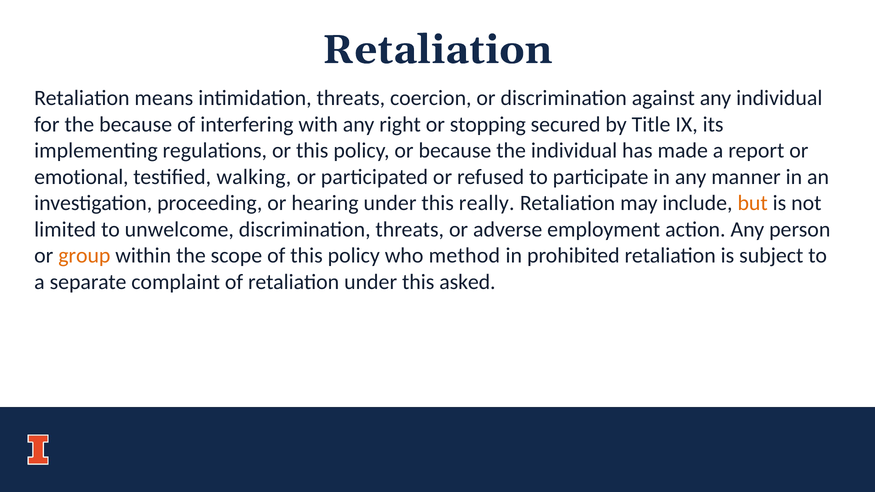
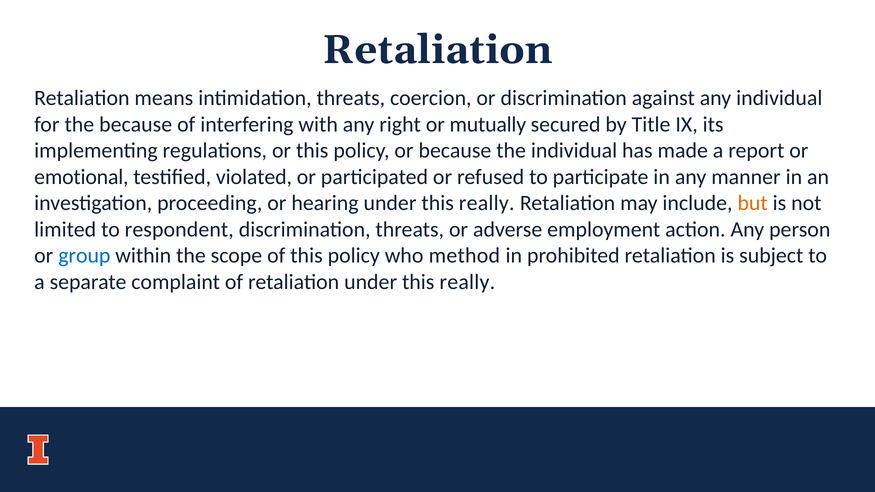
stopping: stopping -> mutually
walking: walking -> violated
unwelcome: unwelcome -> respondent
group colour: orange -> blue
retaliation under this asked: asked -> really
